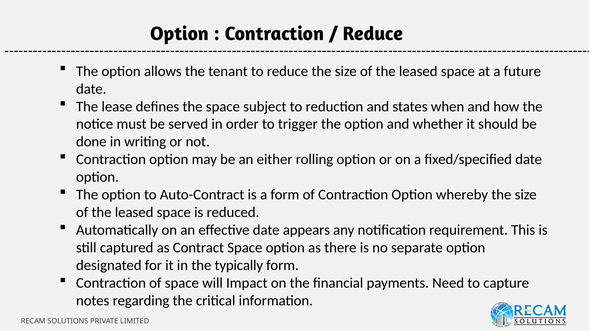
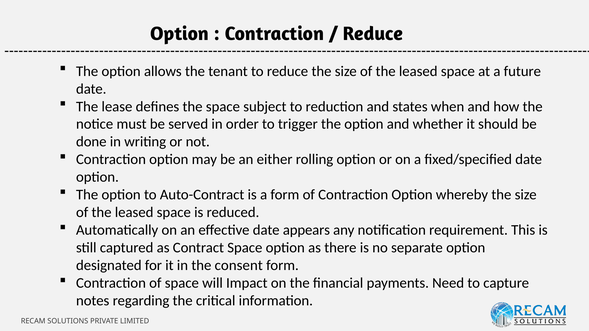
typically: typically -> consent
